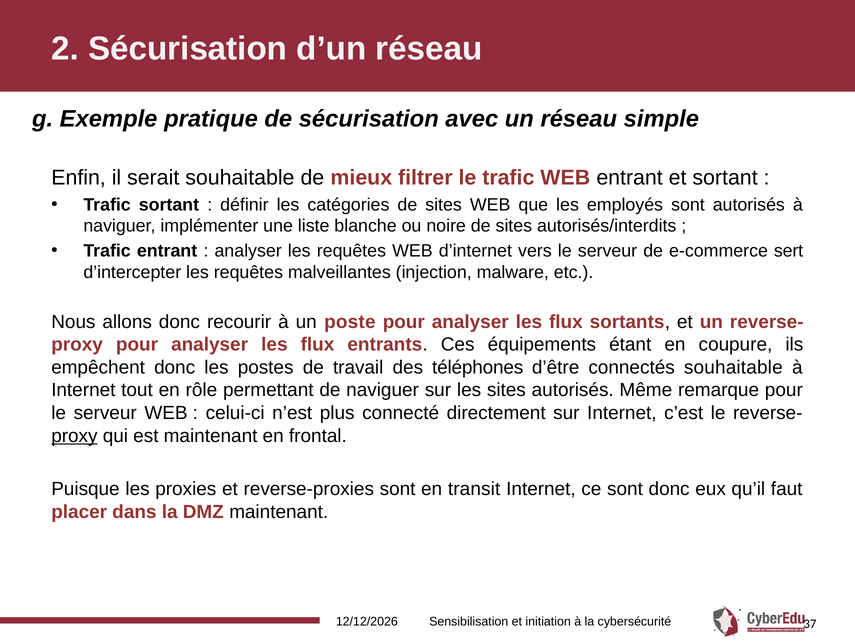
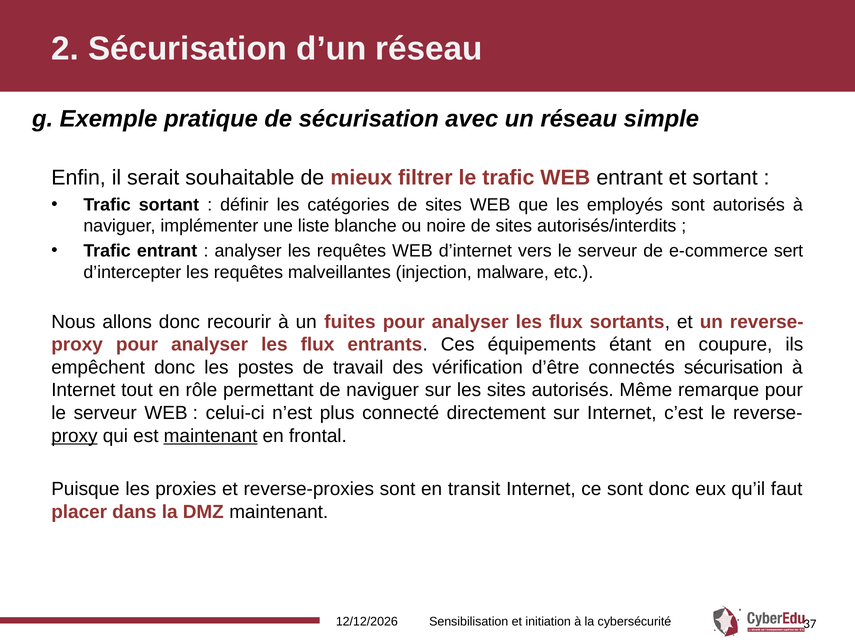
poste: poste -> fuites
téléphones: téléphones -> vérification
connectés souhaitable: souhaitable -> sécurisation
maintenant at (211, 435) underline: none -> present
